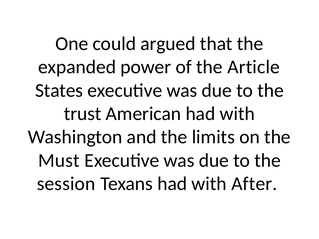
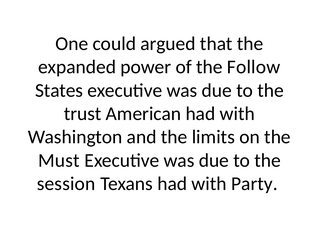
Article: Article -> Follow
After: After -> Party
